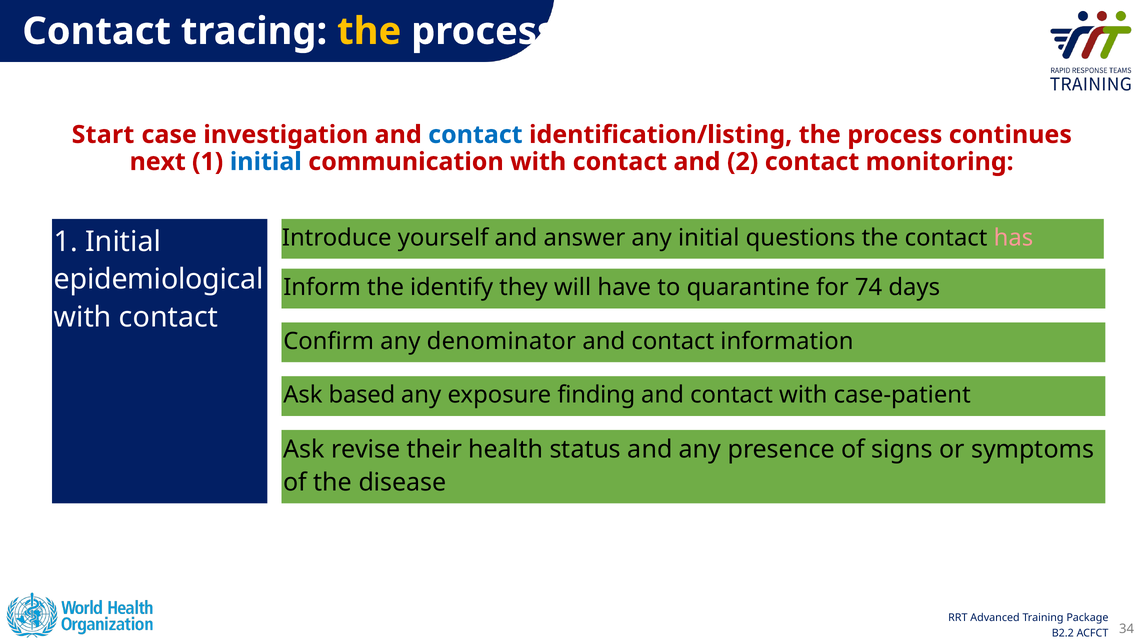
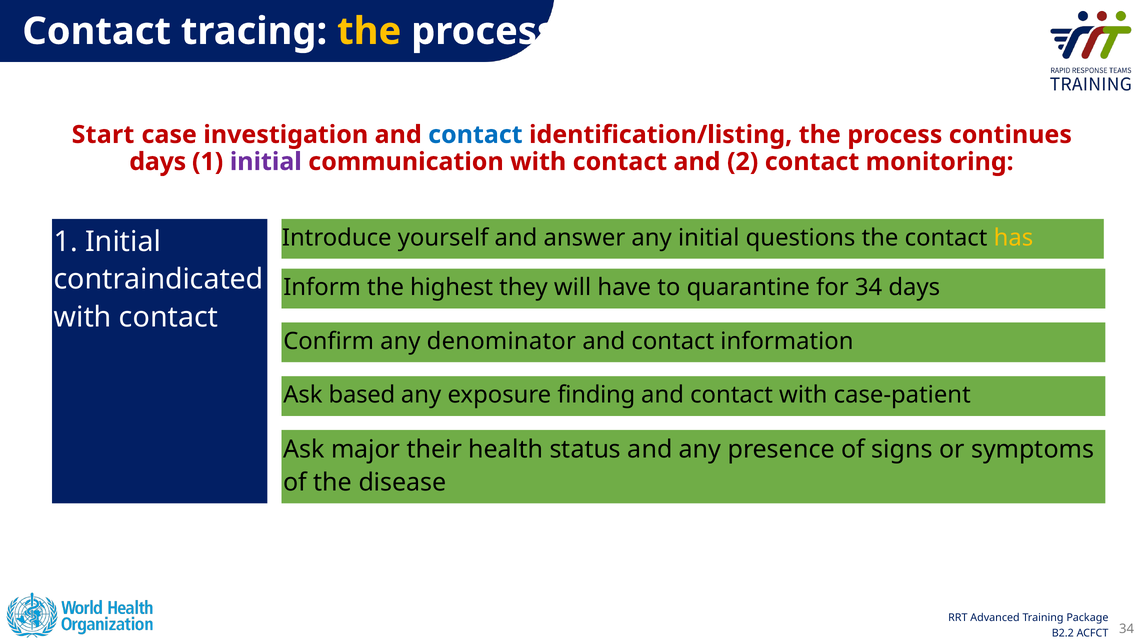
next at (158, 162): next -> days
initial at (266, 162) colour: blue -> purple
has colour: pink -> yellow
epidemiological: epidemiological -> contraindicated
identify: identify -> highest
for 74: 74 -> 34
revise: revise -> major
